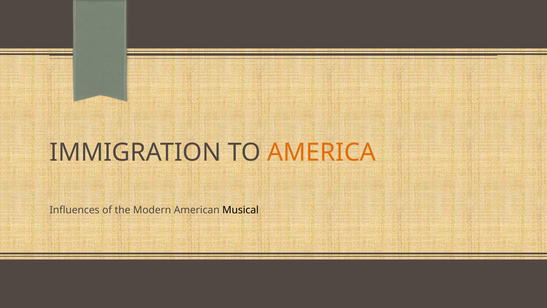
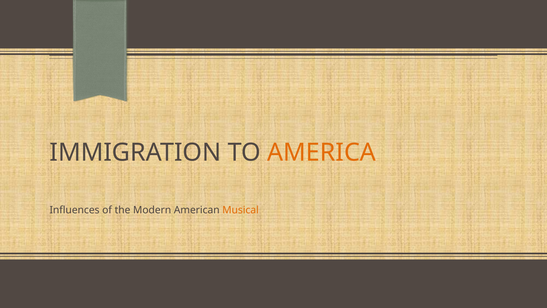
Musical colour: black -> orange
